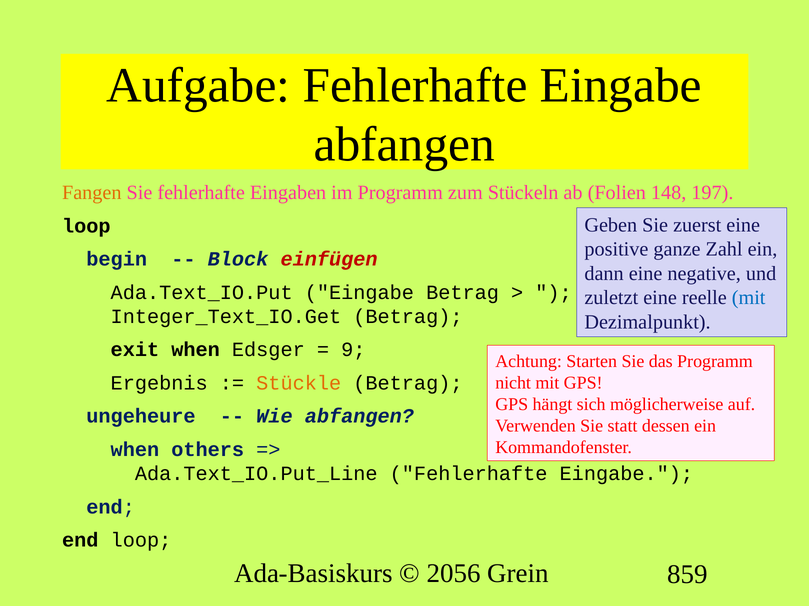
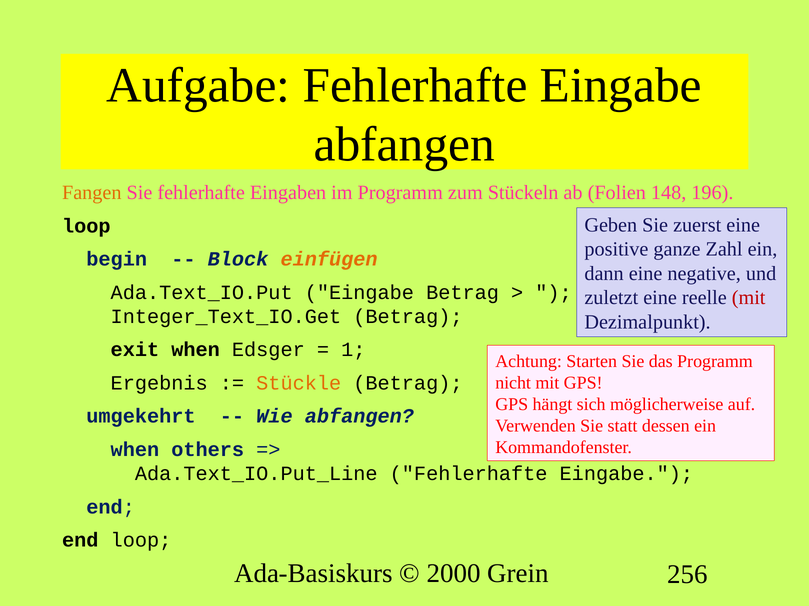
197: 197 -> 196
einfügen colour: red -> orange
mit at (749, 298) colour: blue -> red
9: 9 -> 1
ungeheure: ungeheure -> umgekehrt
2056: 2056 -> 2000
859: 859 -> 256
